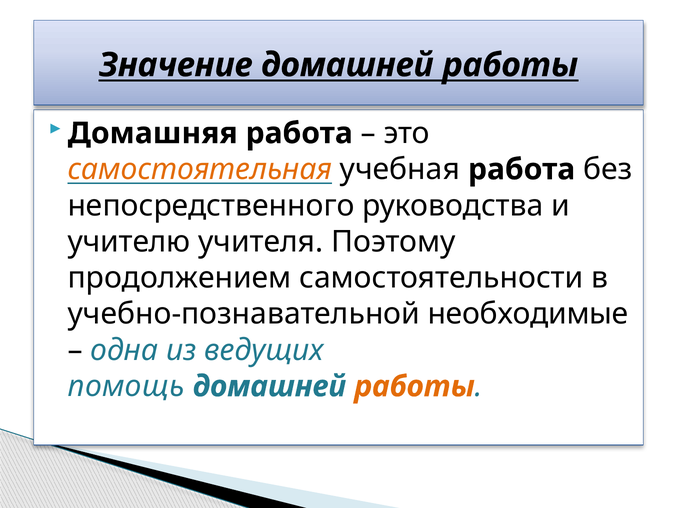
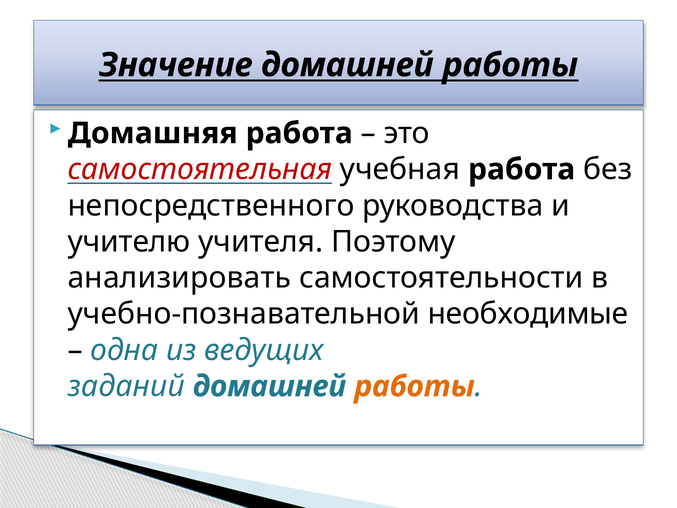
самостоятельная colour: orange -> red
продолжением: продолжением -> анализировать
помощь: помощь -> заданий
